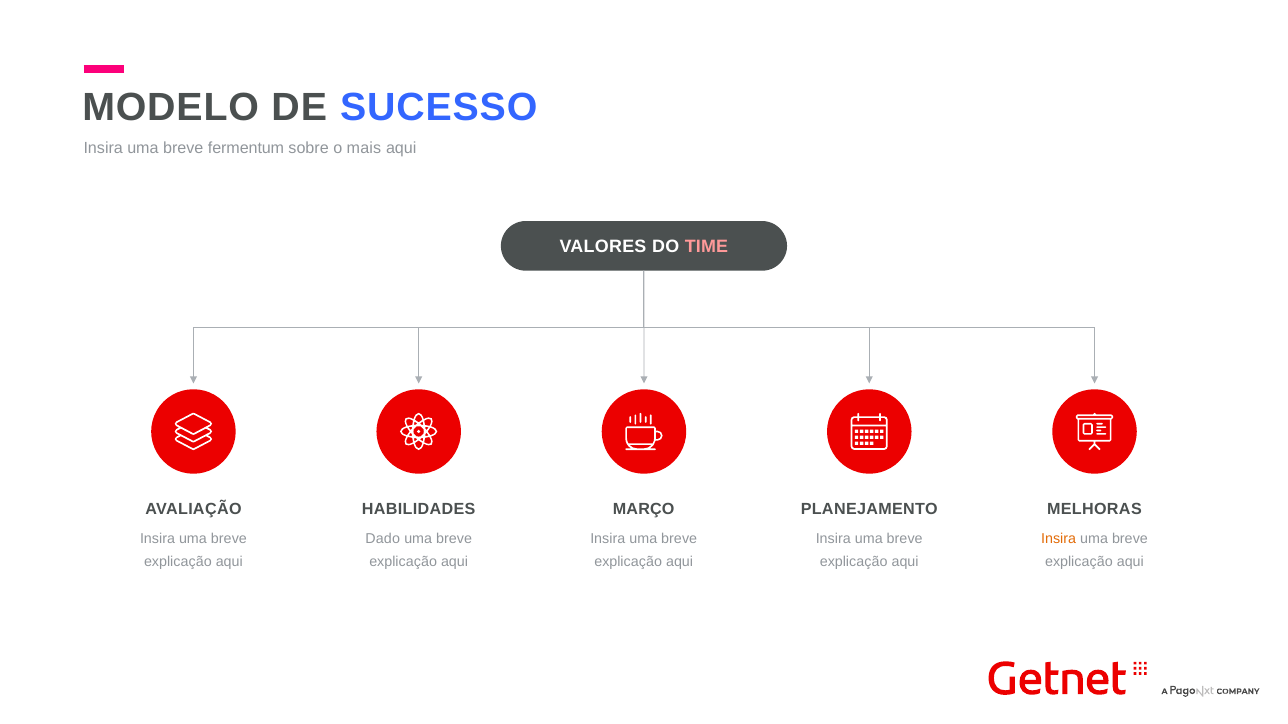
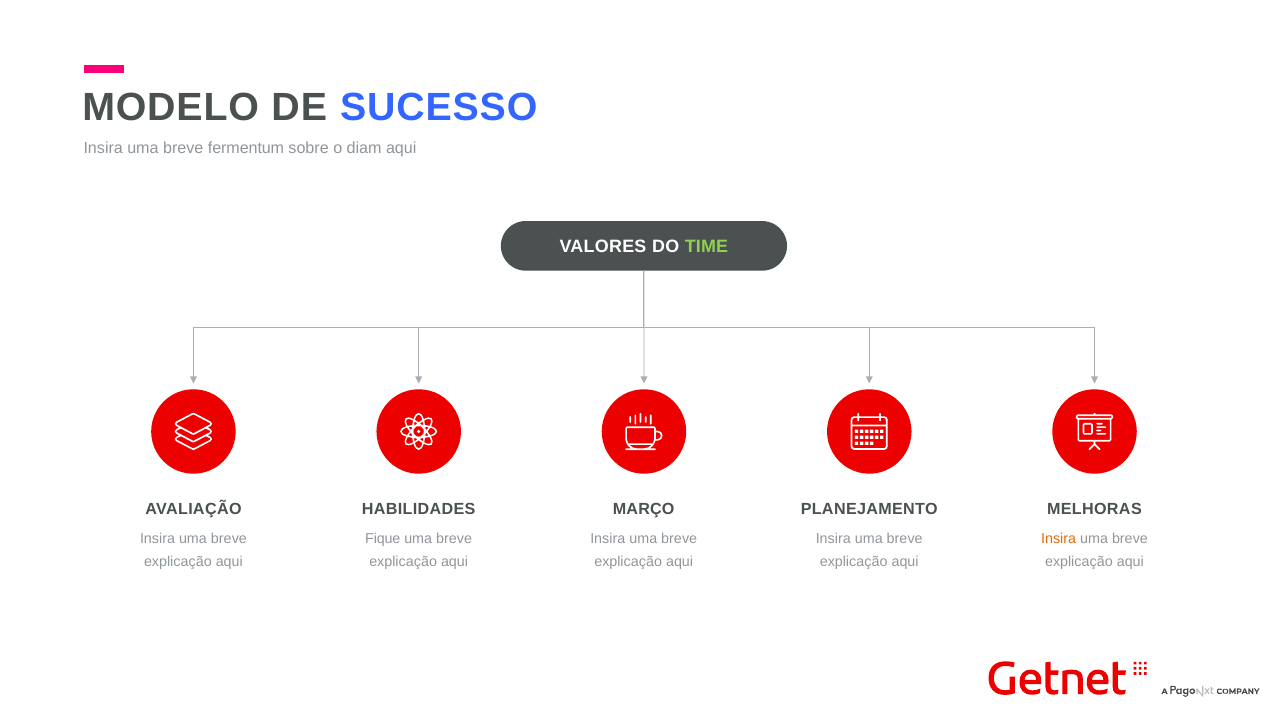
mais: mais -> diam
TIME colour: pink -> light green
Dado: Dado -> Fique
